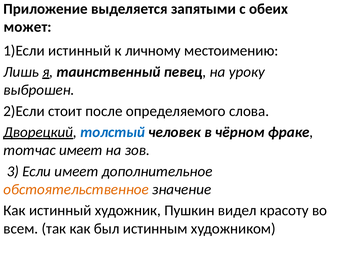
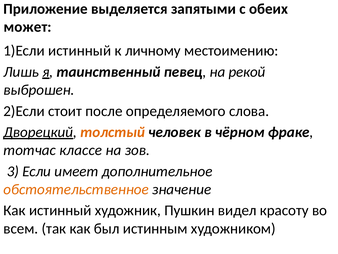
уроку: уроку -> рекой
толстый colour: blue -> orange
тотчас имеет: имеет -> классе
